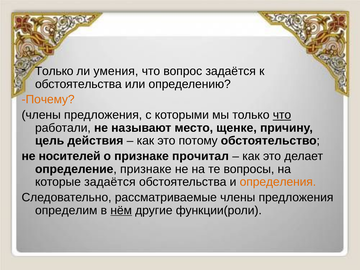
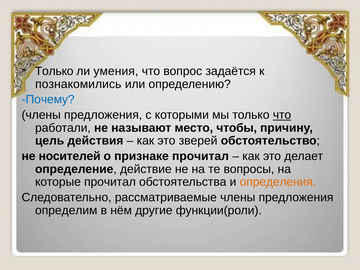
обстоятельства at (78, 84): обстоятельства -> познакомились
Почему colour: orange -> blue
щенке: щенке -> чтобы
потому: потому -> зверей
определение признаке: признаке -> действие
которые задаётся: задаётся -> прочитал
нём underline: present -> none
